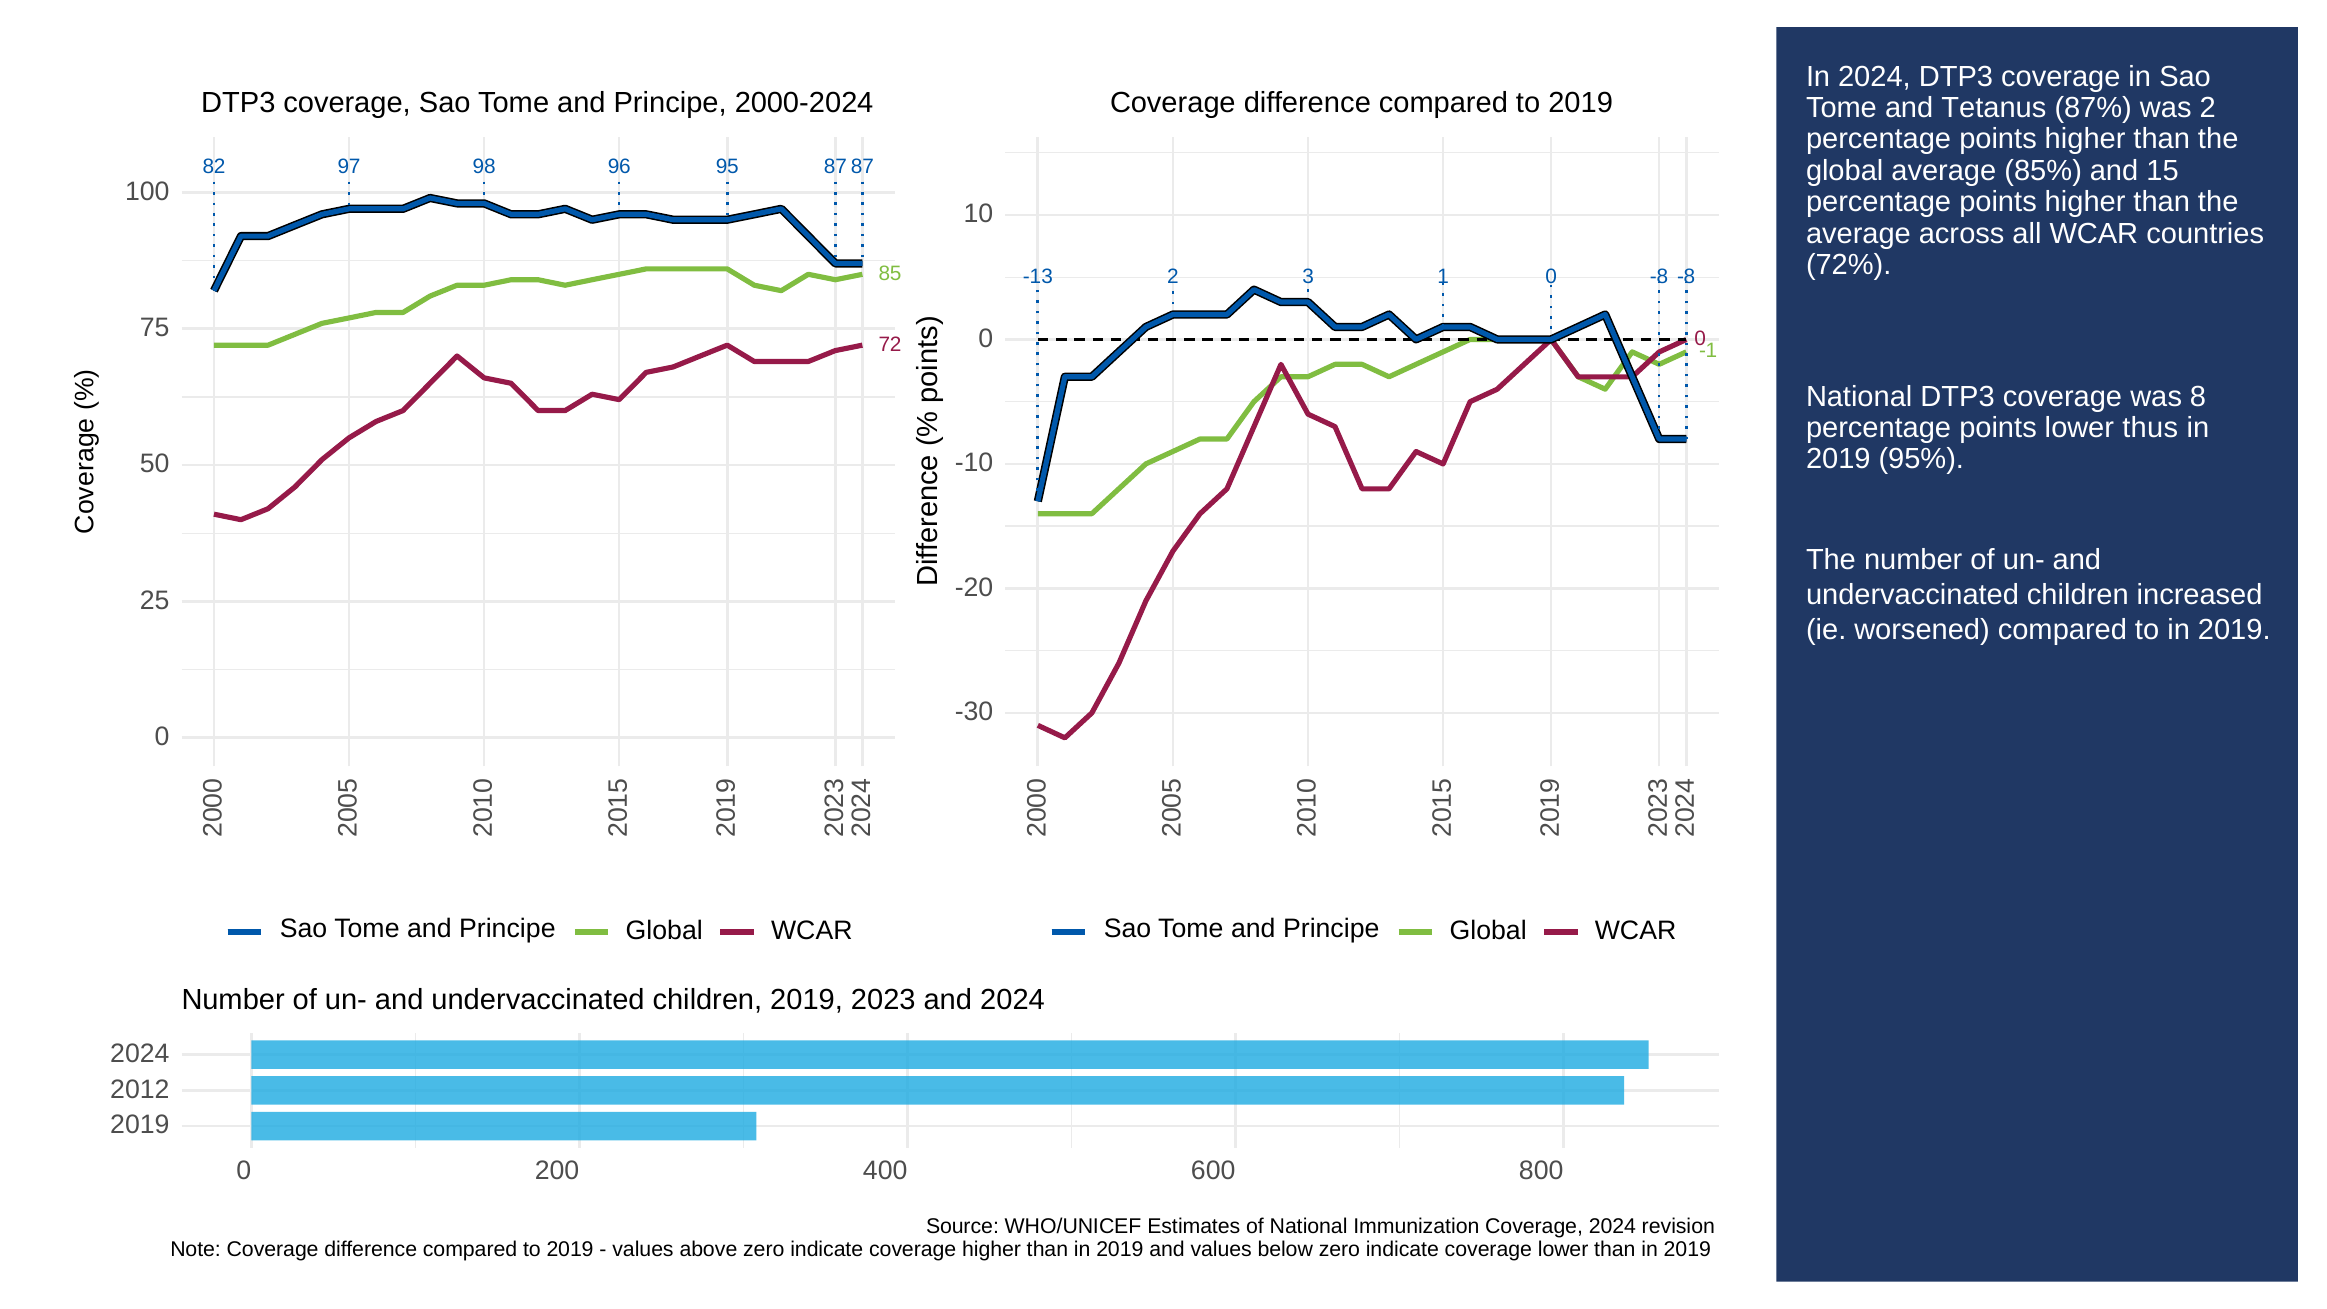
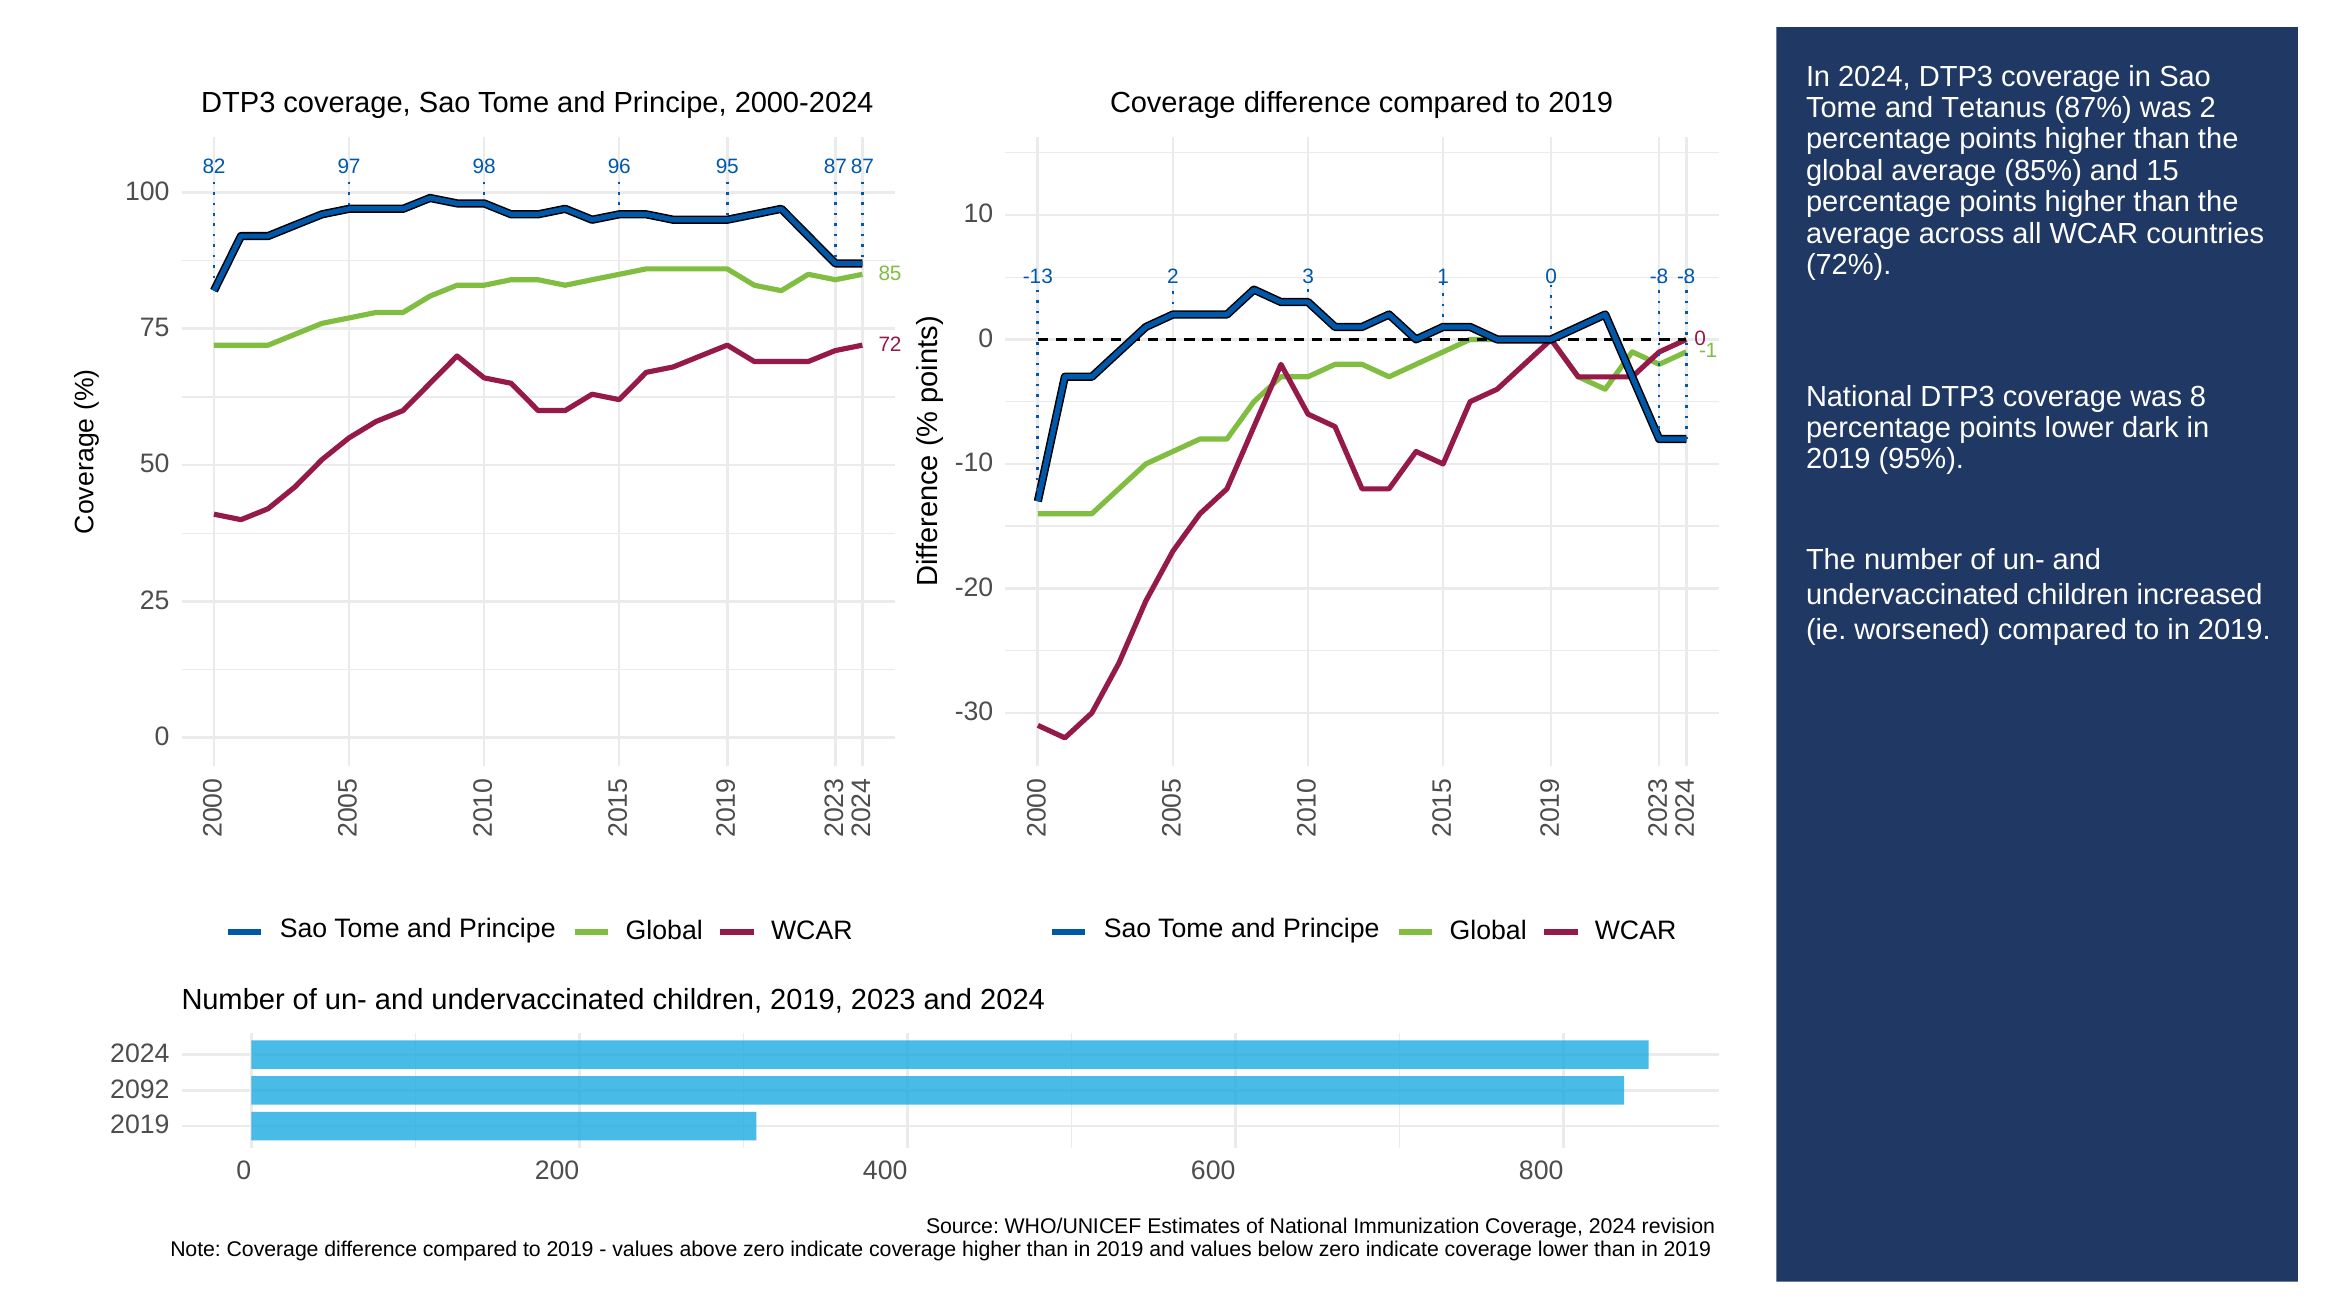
thus: thus -> dark
2012: 2012 -> 2092
